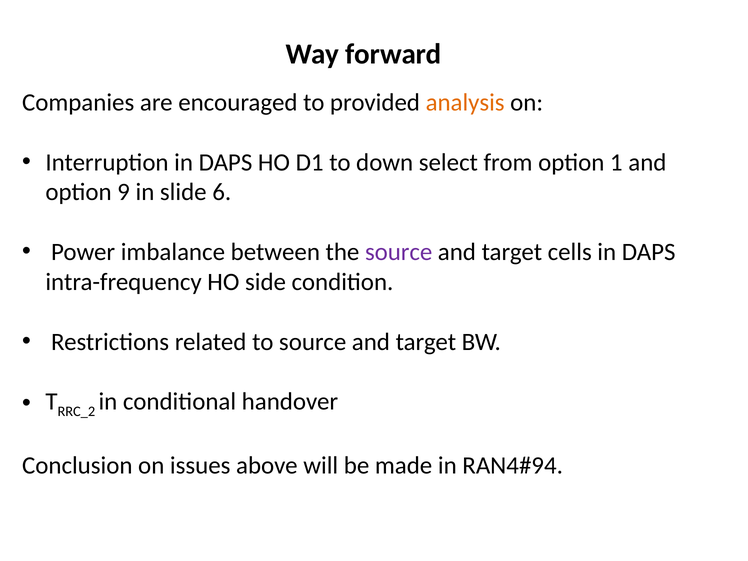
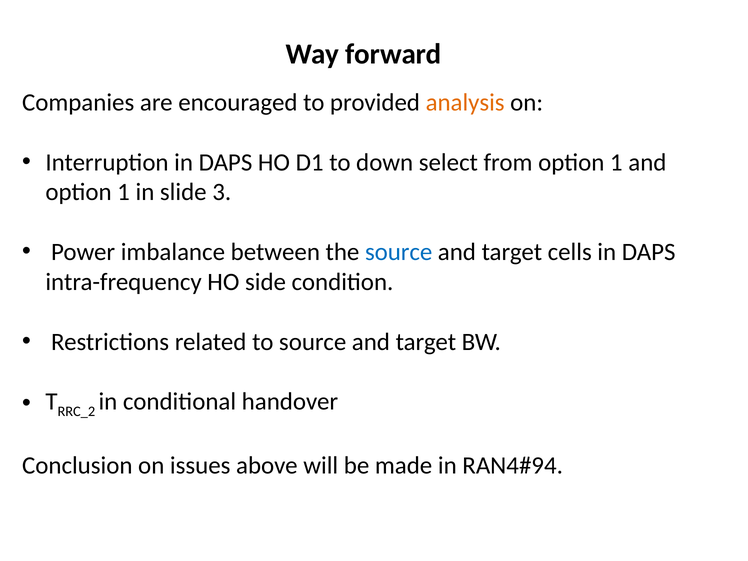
9 at (124, 192): 9 -> 1
6: 6 -> 3
source at (399, 252) colour: purple -> blue
